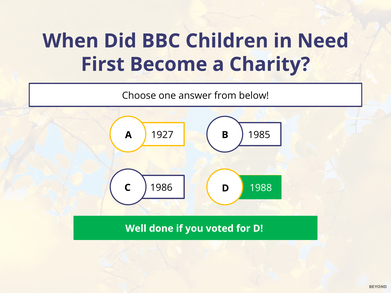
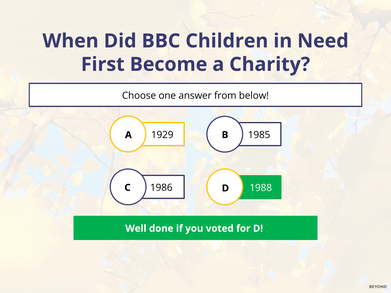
1927: 1927 -> 1929
